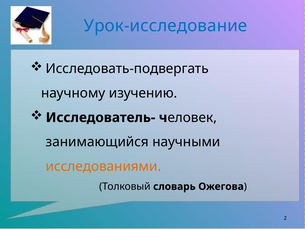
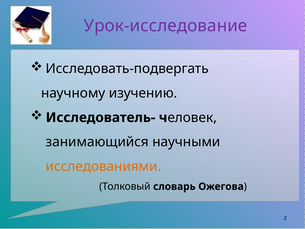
Урок-исследование colour: blue -> purple
